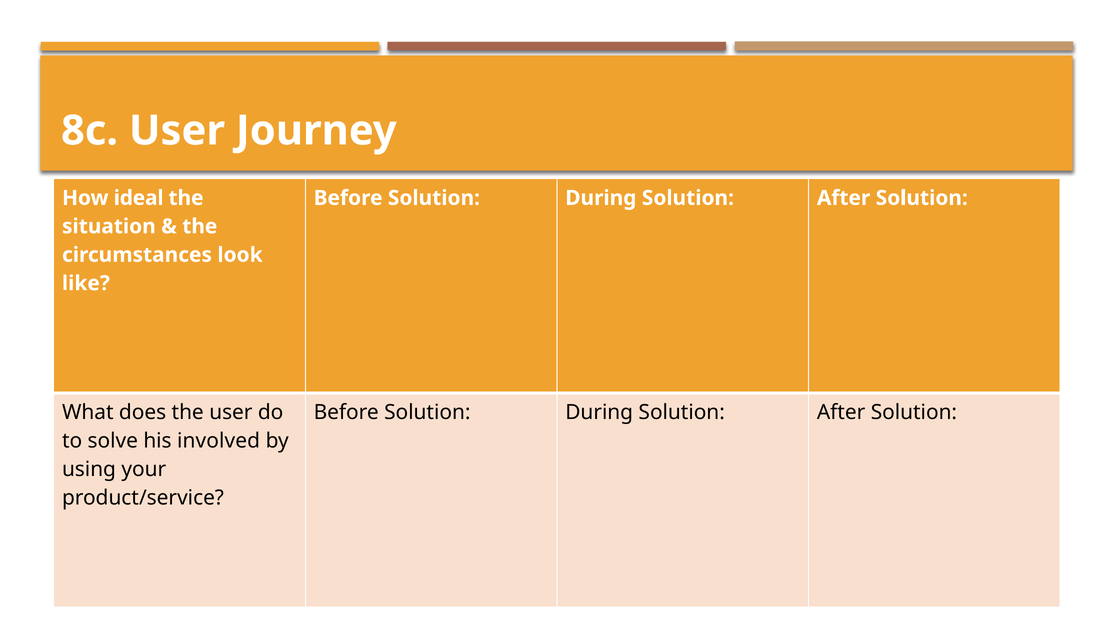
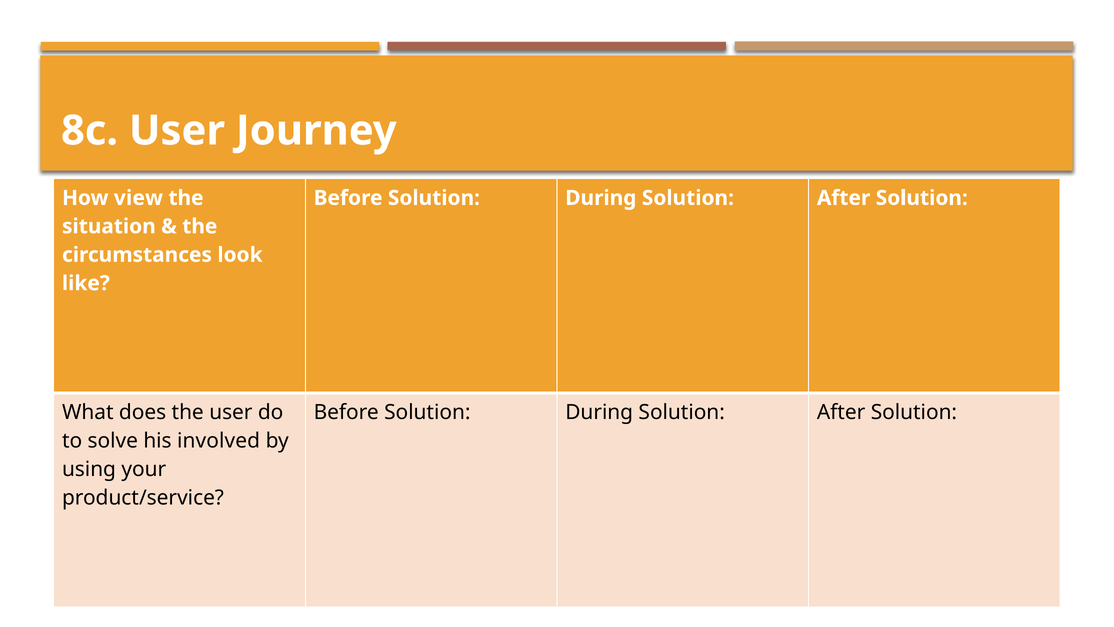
ideal: ideal -> view
